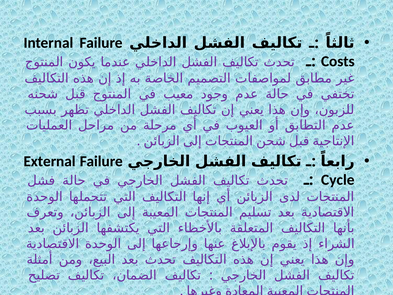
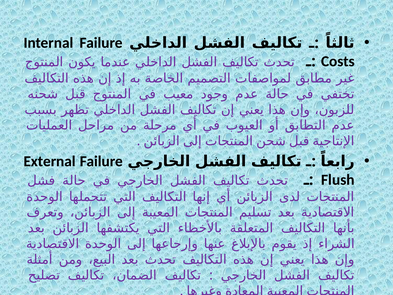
Cycle: Cycle -> Flush
